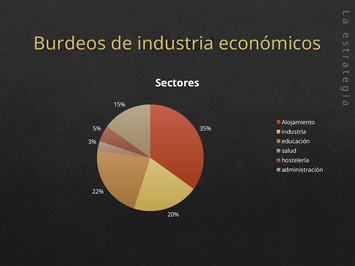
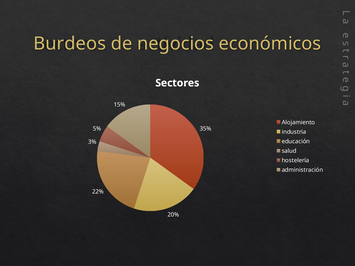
de industria: industria -> negocios
